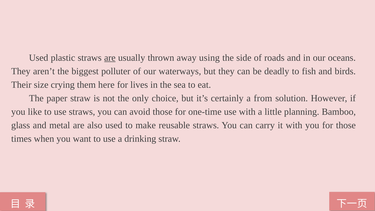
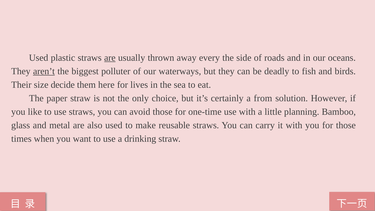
using: using -> every
aren’t underline: none -> present
crying: crying -> decide
